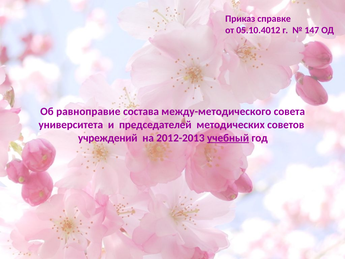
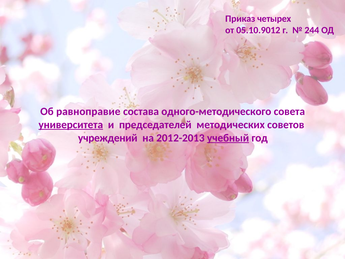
справке: справке -> четырех
05.10.4012: 05.10.4012 -> 05.10.9012
147: 147 -> 244
между-методического: между-методического -> одного-методического
университета underline: none -> present
